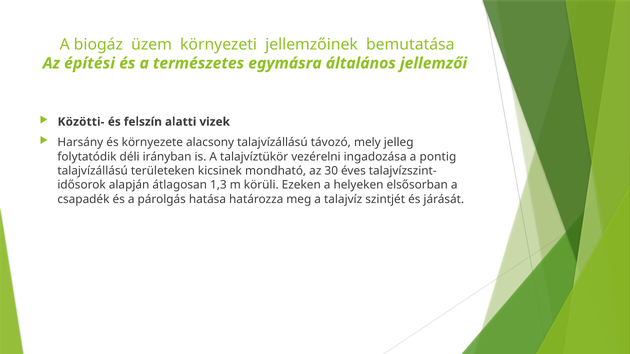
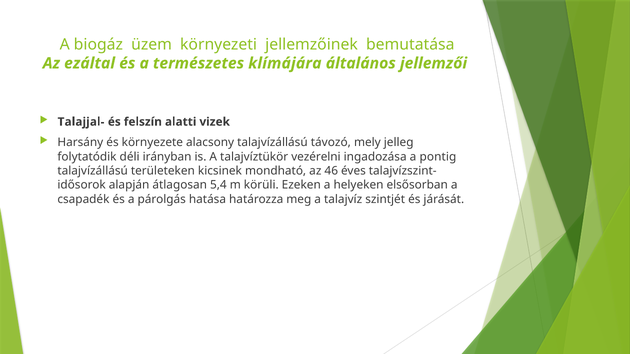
építési: építési -> ezáltal
egymásra: egymásra -> klímájára
Közötti-: Közötti- -> Talajjal-
30: 30 -> 46
1,3: 1,3 -> 5,4
